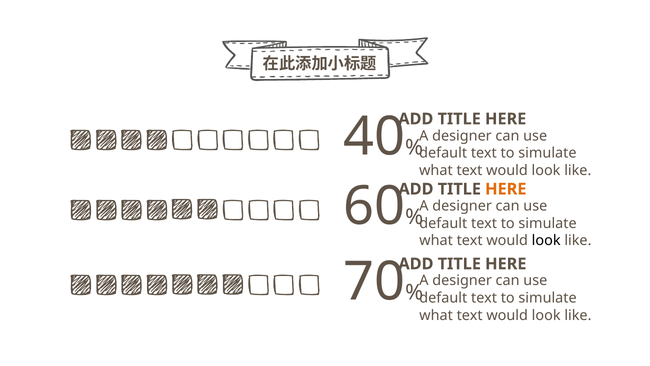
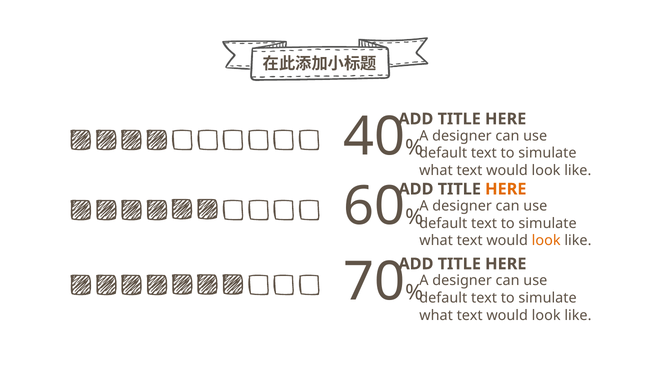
look at (546, 240) colour: black -> orange
